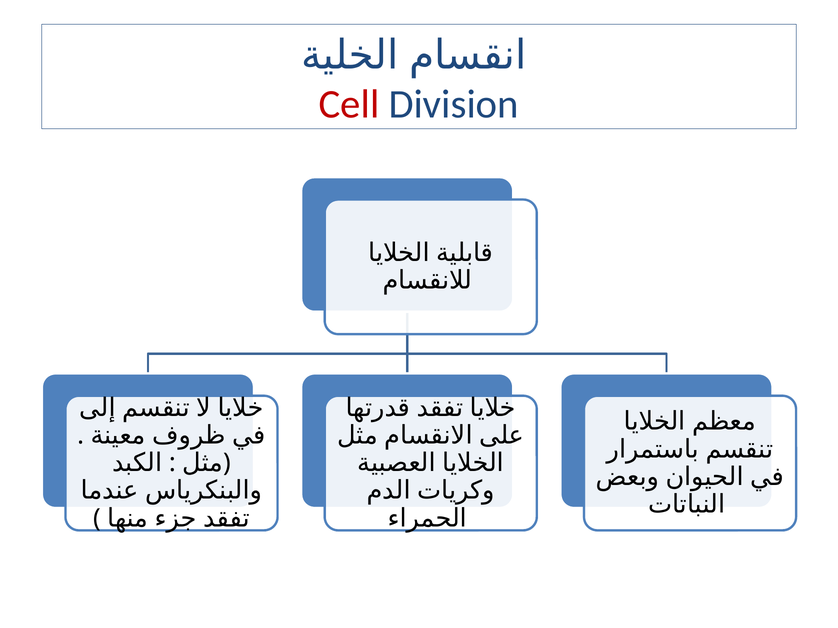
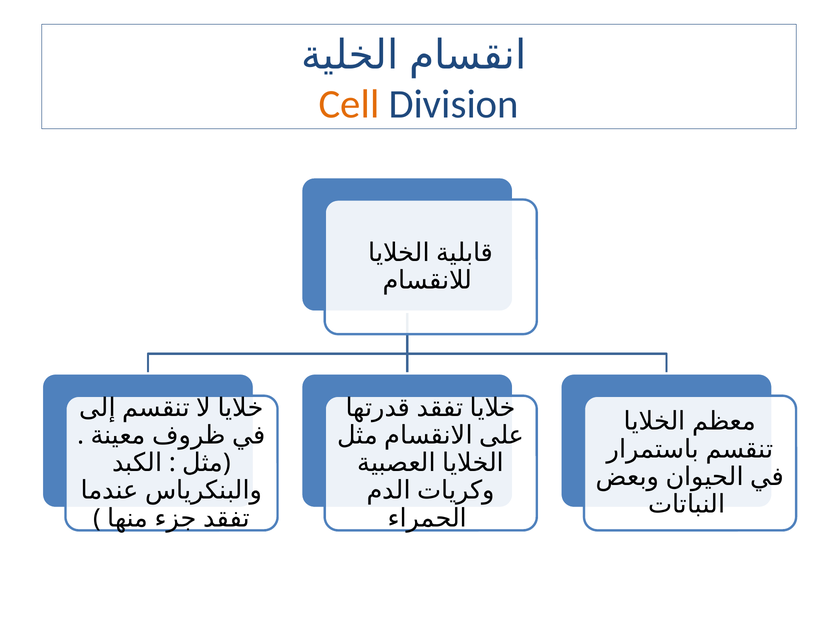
Cell colour: red -> orange
